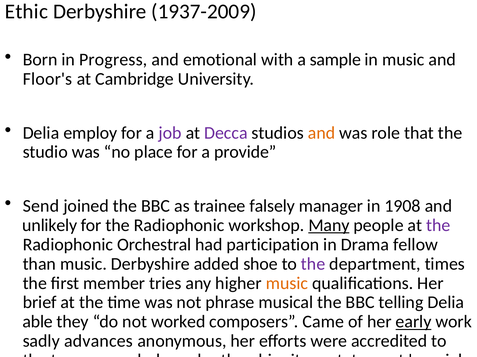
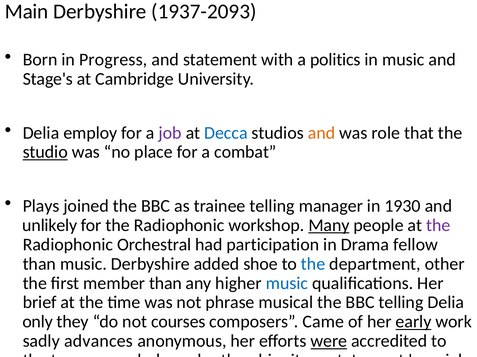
Ethic: Ethic -> Main
1937-2009: 1937-2009 -> 1937-2093
and emotional: emotional -> statement
sample: sample -> politics
Floor's: Floor's -> Stage's
Decca colour: purple -> blue
studio underline: none -> present
provide: provide -> combat
Send: Send -> Plays
trainee falsely: falsely -> telling
1908: 1908 -> 1930
the at (313, 264) colour: purple -> blue
times: times -> other
member tries: tries -> than
music at (287, 284) colour: orange -> blue
able: able -> only
worked: worked -> courses
were underline: none -> present
